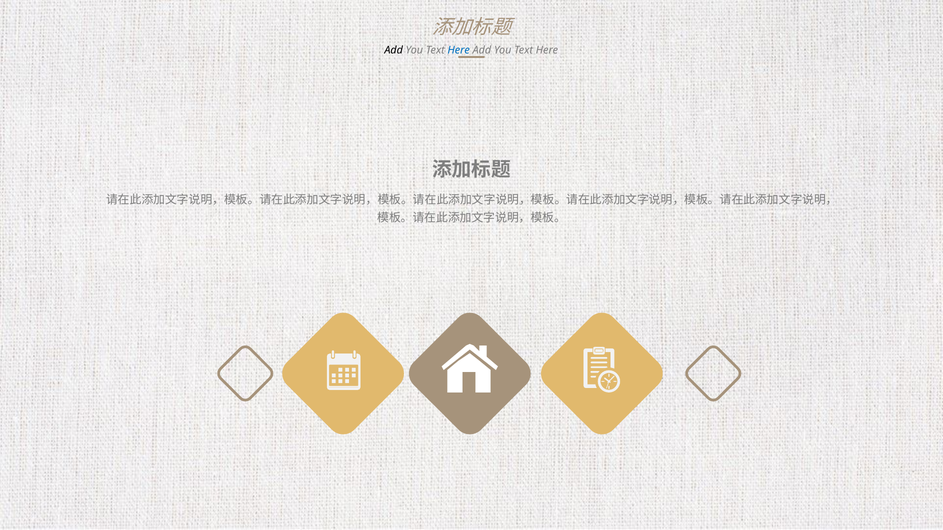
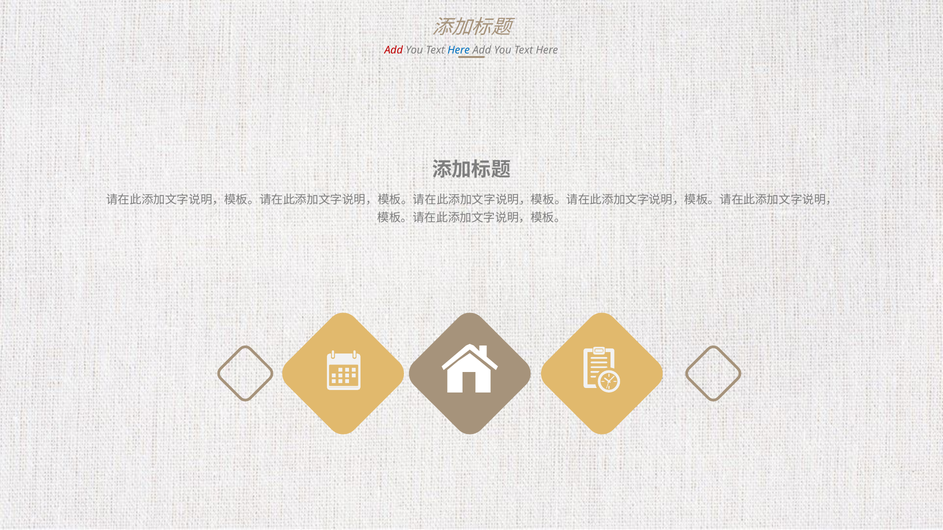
Add at (394, 50) colour: black -> red
